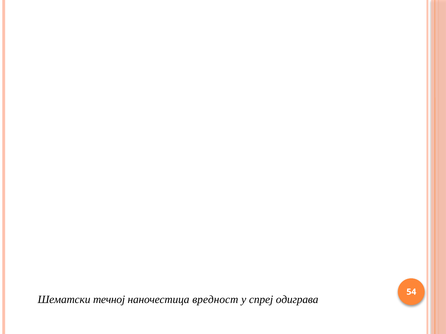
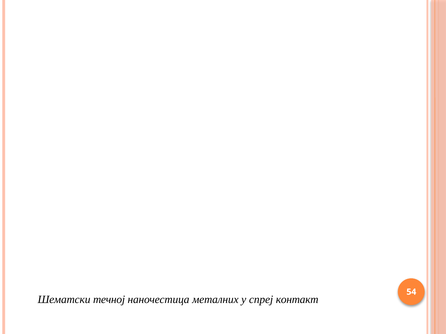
вредност: вредност -> металних
одиграва: одиграва -> контакт
